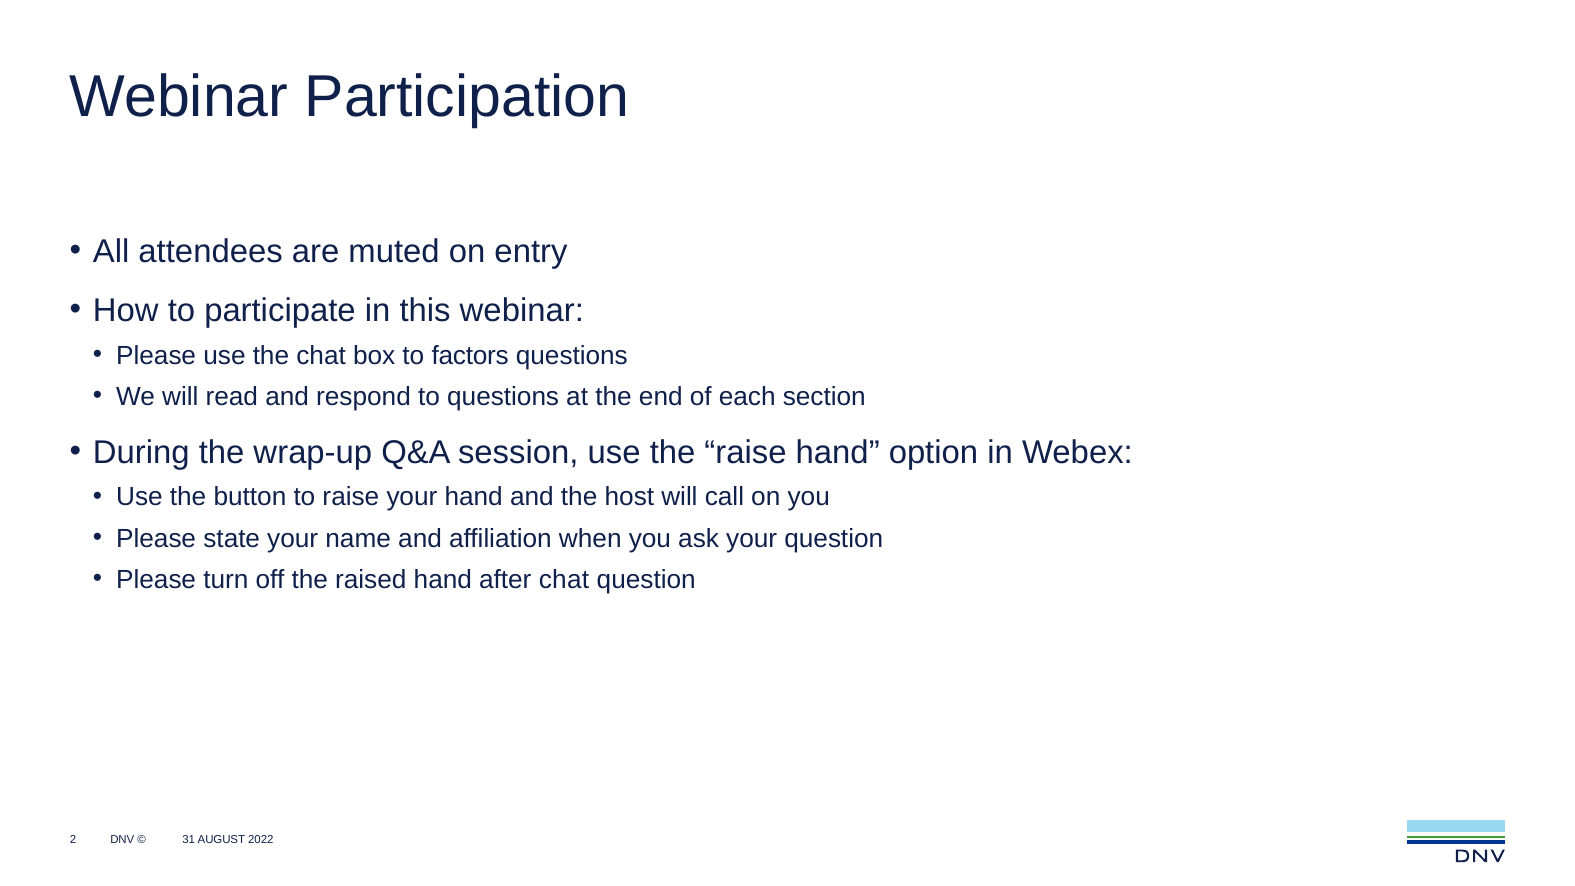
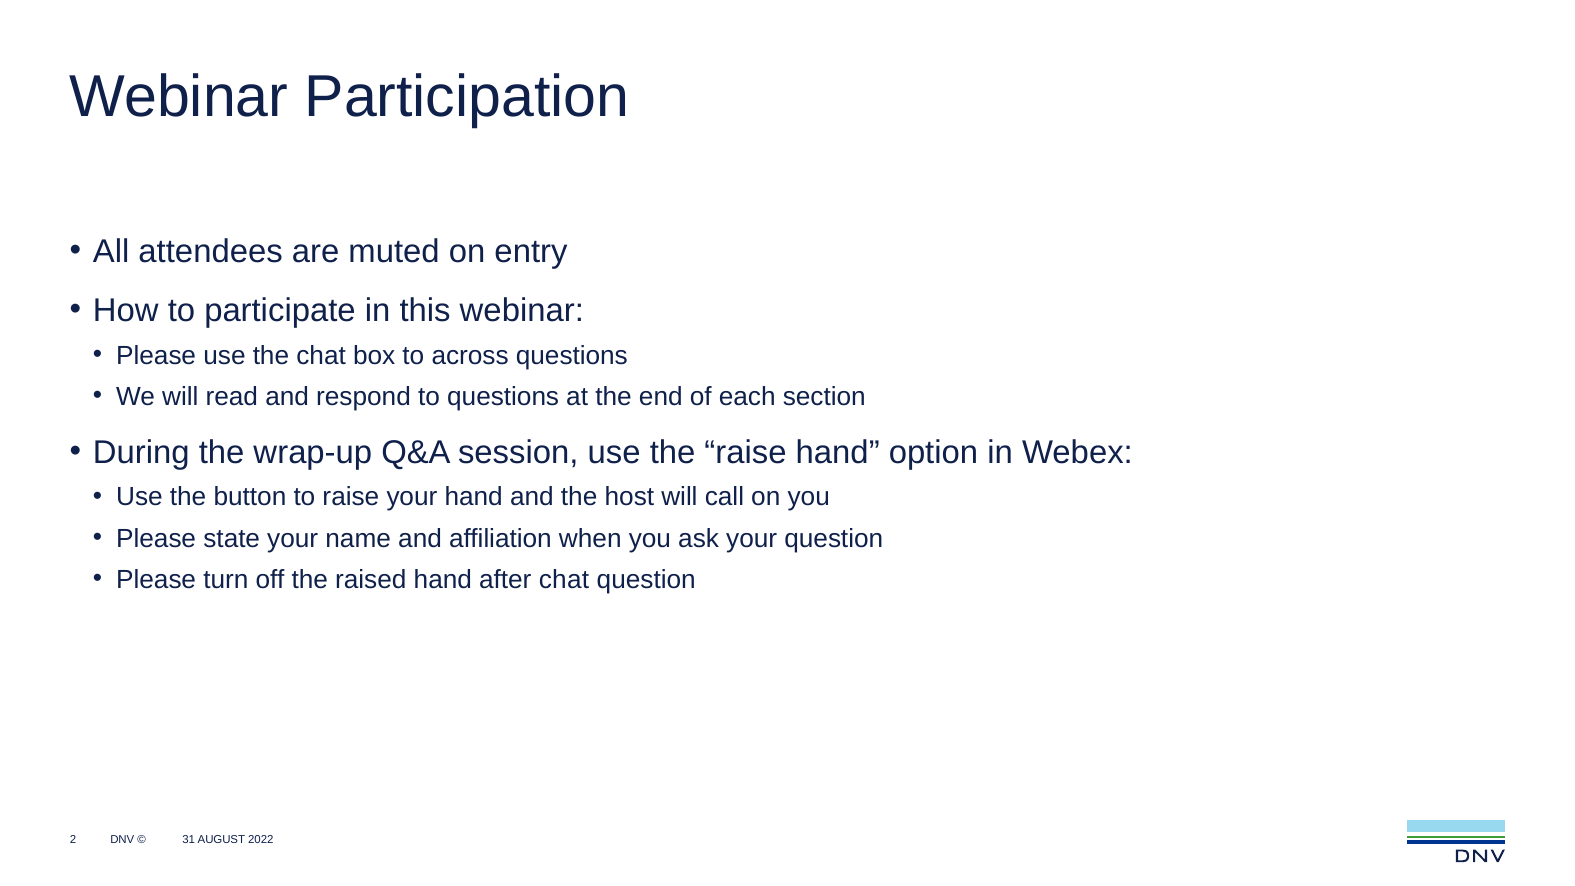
factors: factors -> across
